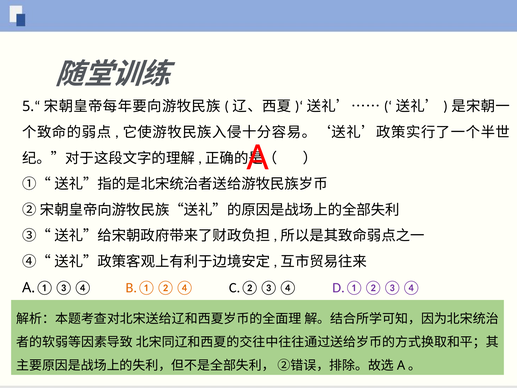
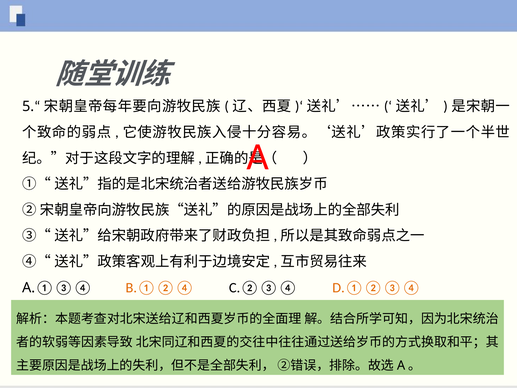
D.①②③④ colour: purple -> orange
